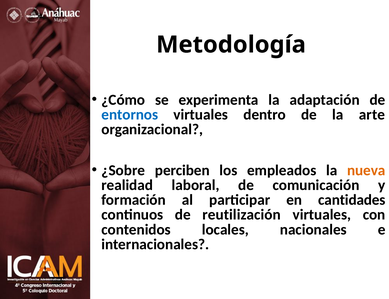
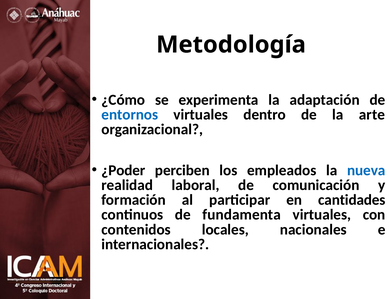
¿Sobre: ¿Sobre -> ¿Poder
nueva colour: orange -> blue
reutilización: reutilización -> fundamenta
